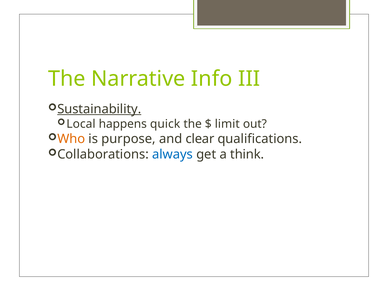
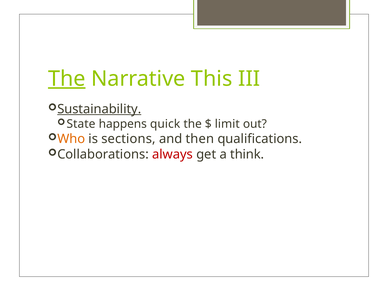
The at (67, 79) underline: none -> present
Info: Info -> This
Local: Local -> State
purpose: purpose -> sections
clear: clear -> then
always colour: blue -> red
